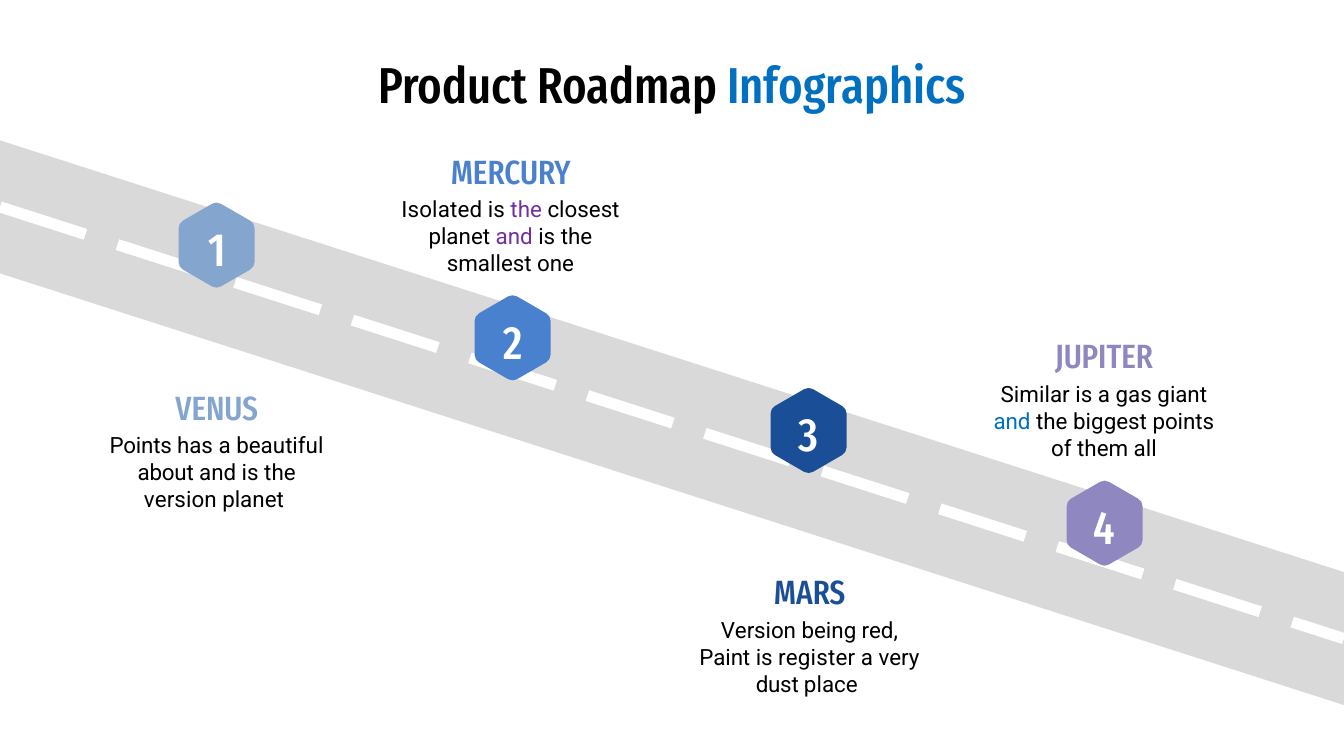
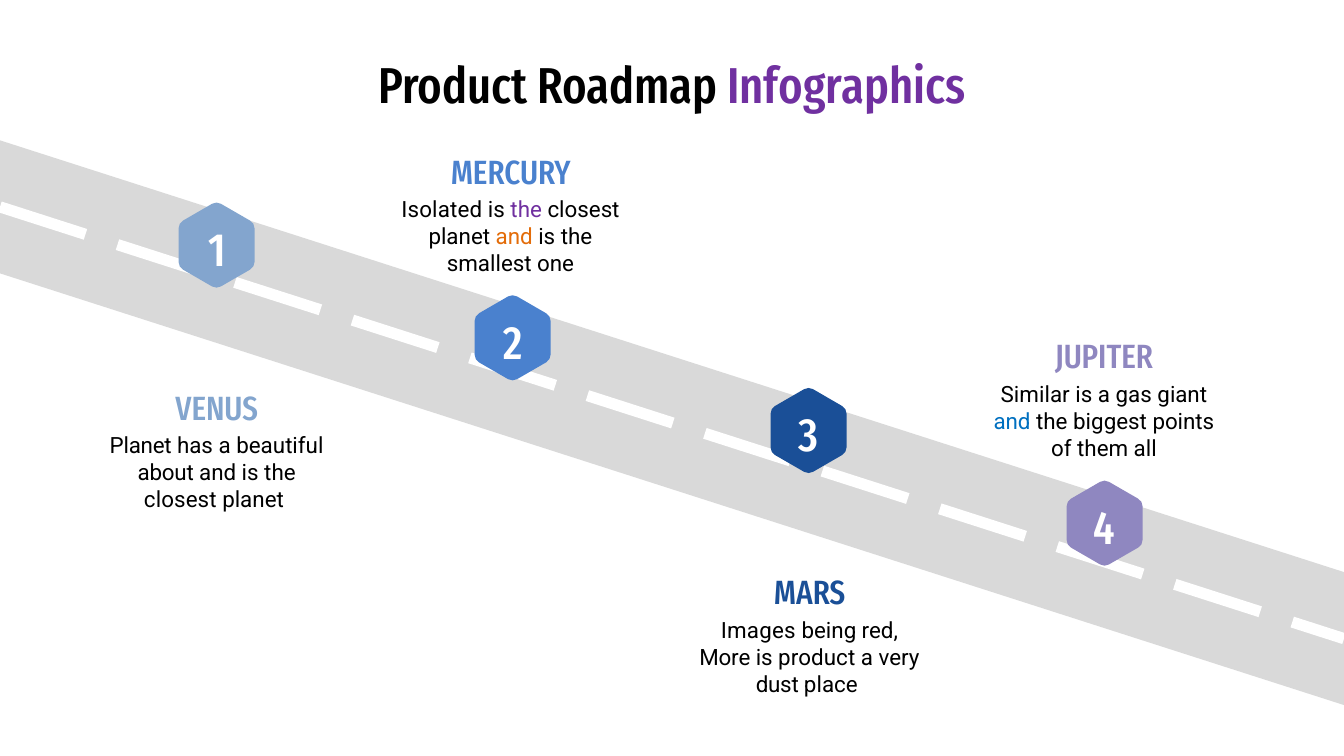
Infographics colour: blue -> purple
and at (514, 237) colour: purple -> orange
Points at (141, 446): Points -> Planet
version at (180, 500): version -> closest
Version at (758, 631): Version -> Images
Paint: Paint -> More
is register: register -> product
